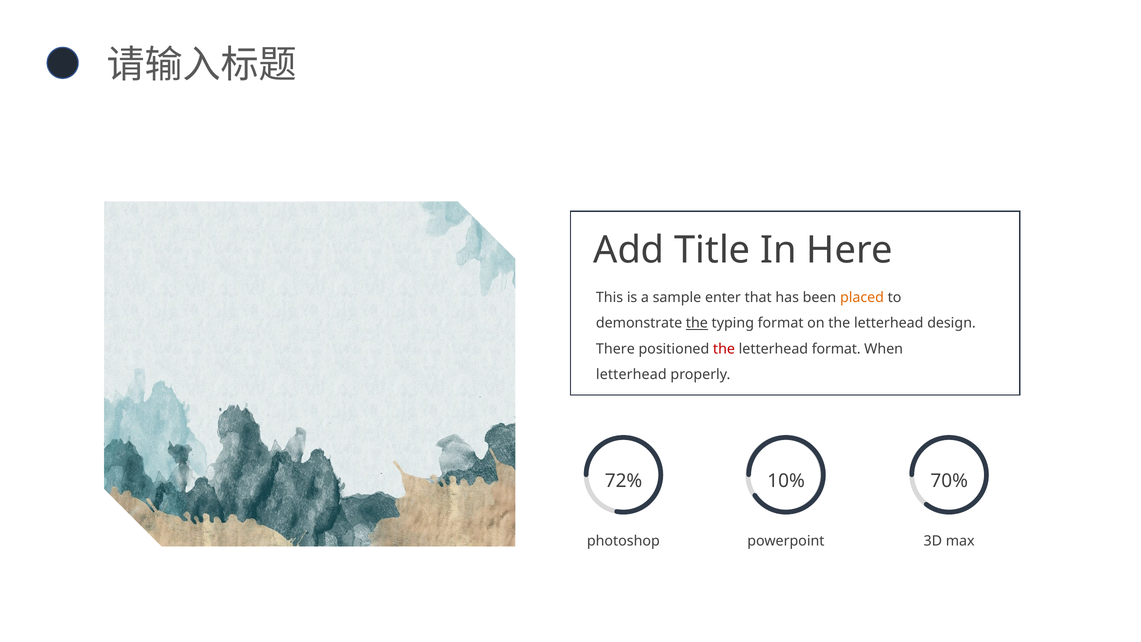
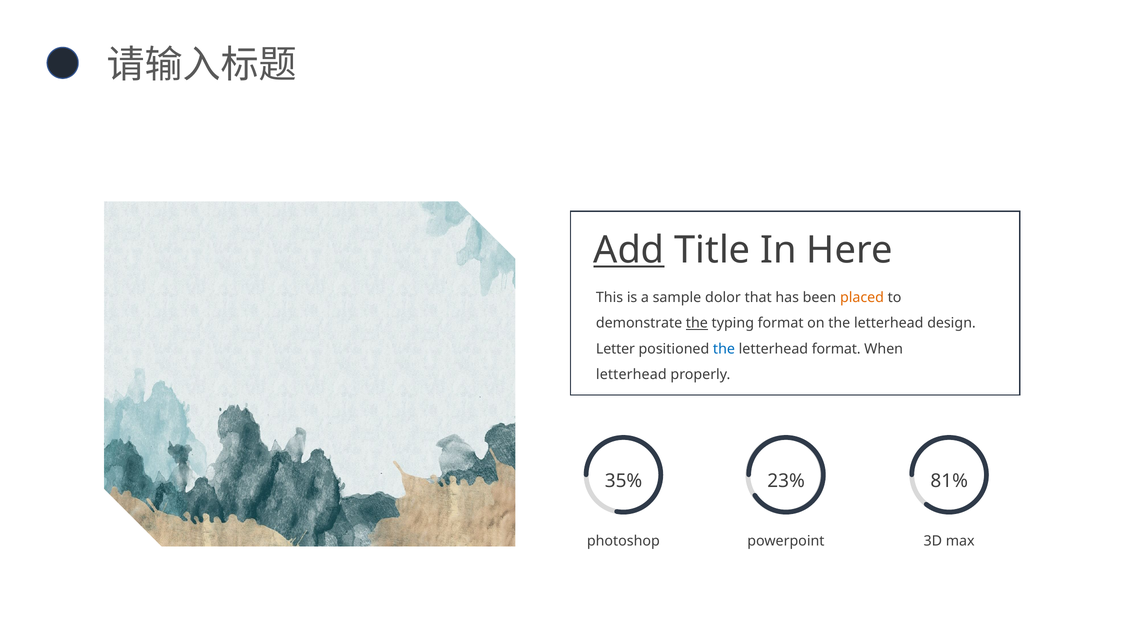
Add underline: none -> present
enter: enter -> dolor
There: There -> Letter
the at (724, 349) colour: red -> blue
72%: 72% -> 35%
10%: 10% -> 23%
70%: 70% -> 81%
